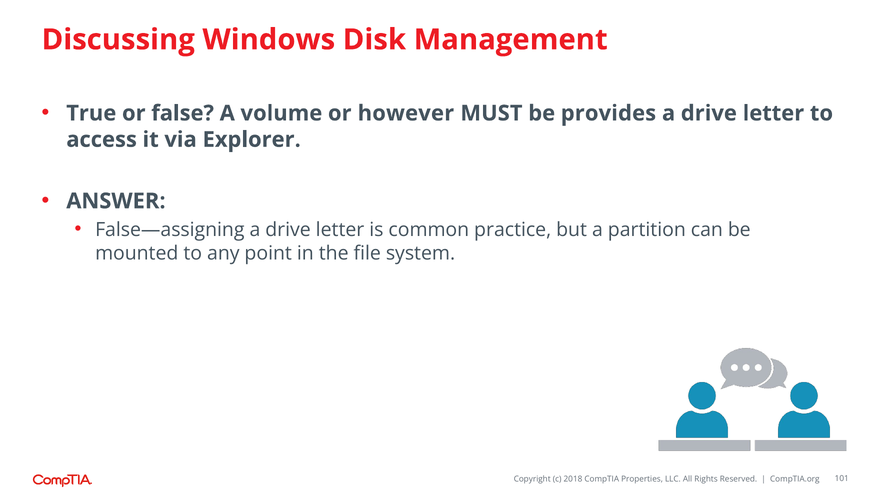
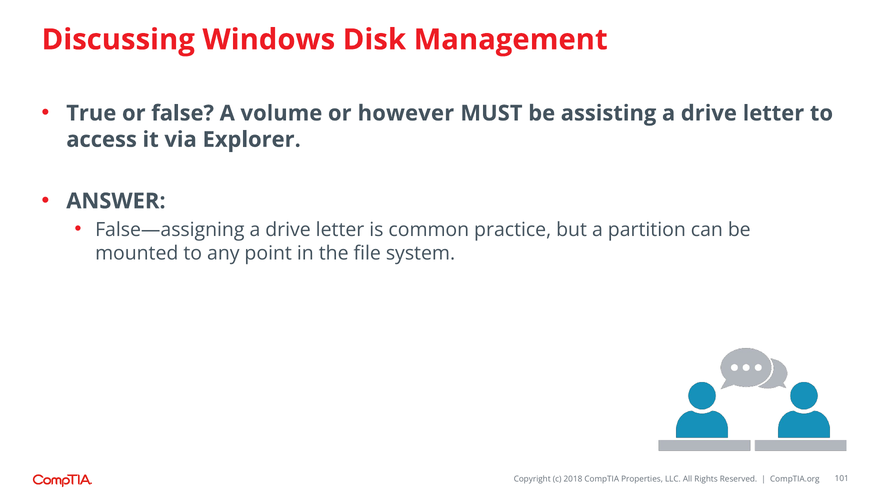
provides: provides -> assisting
